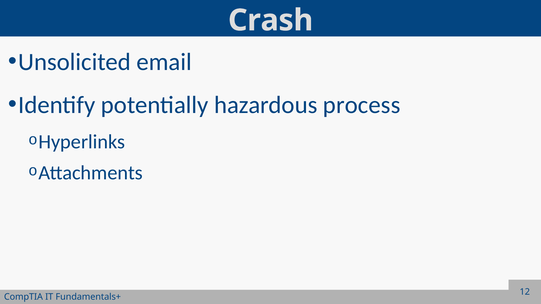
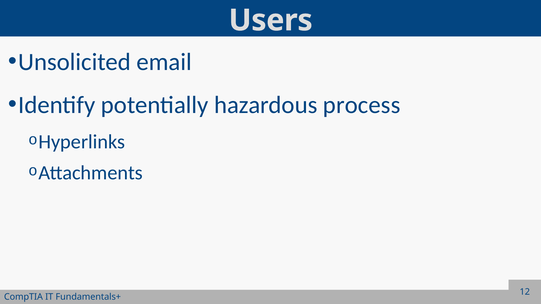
Crash: Crash -> Users
